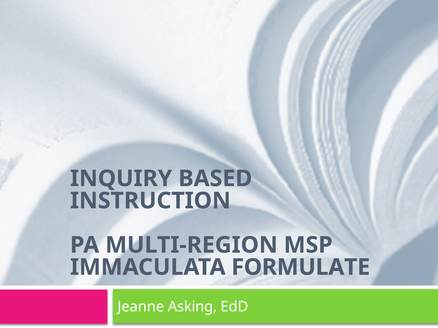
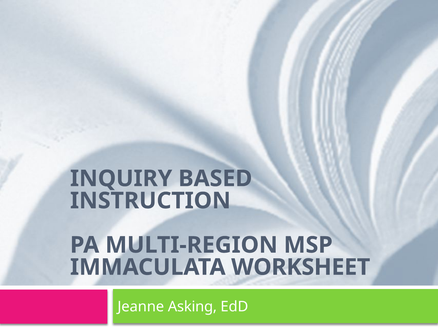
FORMULATE: FORMULATE -> WORKSHEET
